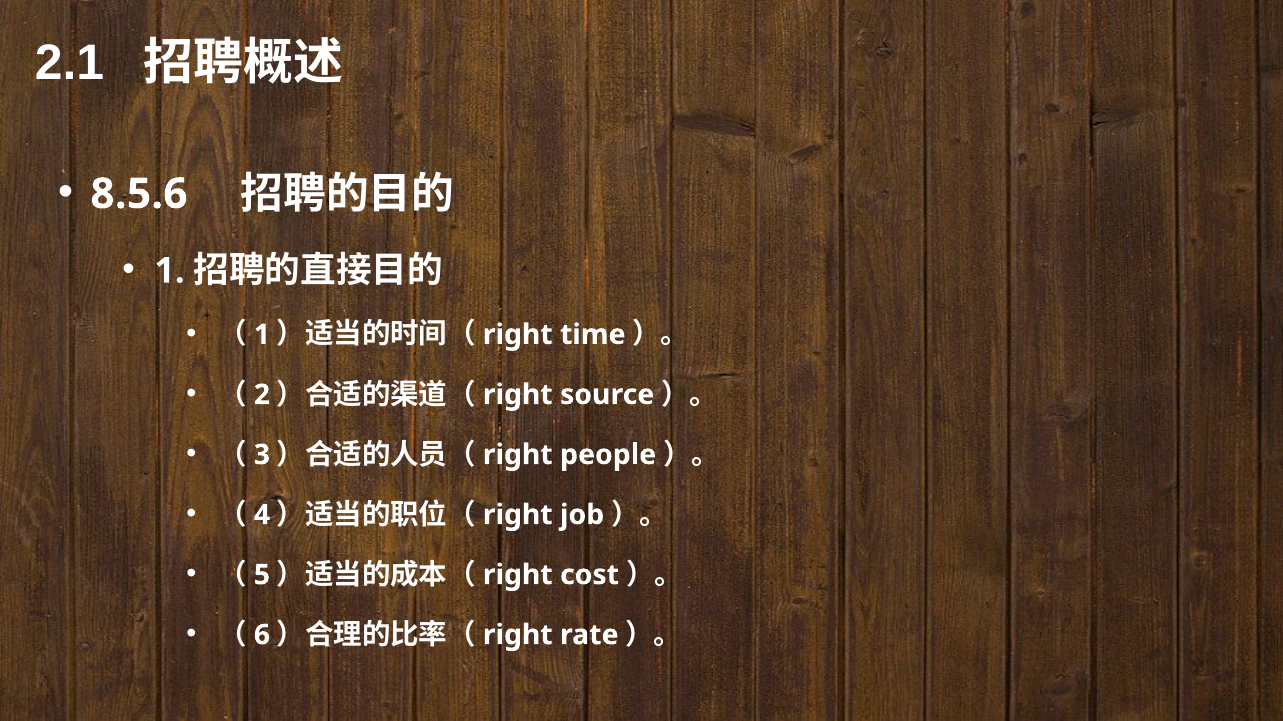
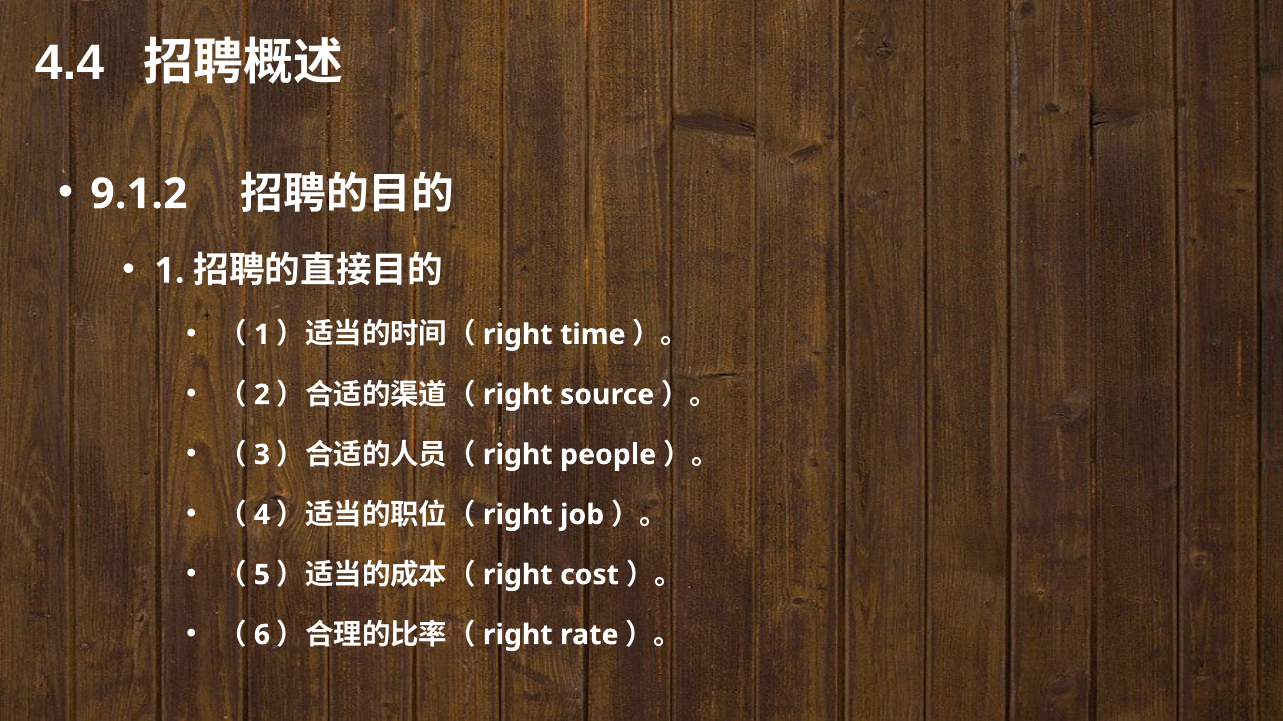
2.1: 2.1 -> 4.4
8.5.6: 8.5.6 -> 9.1.2
